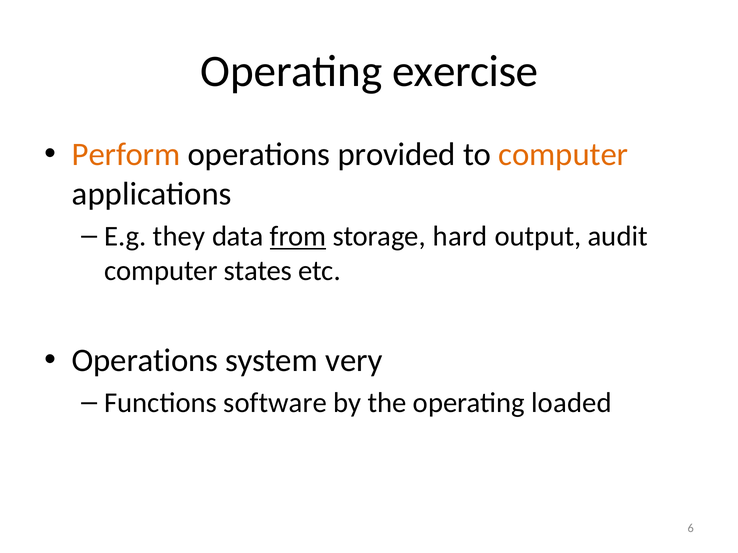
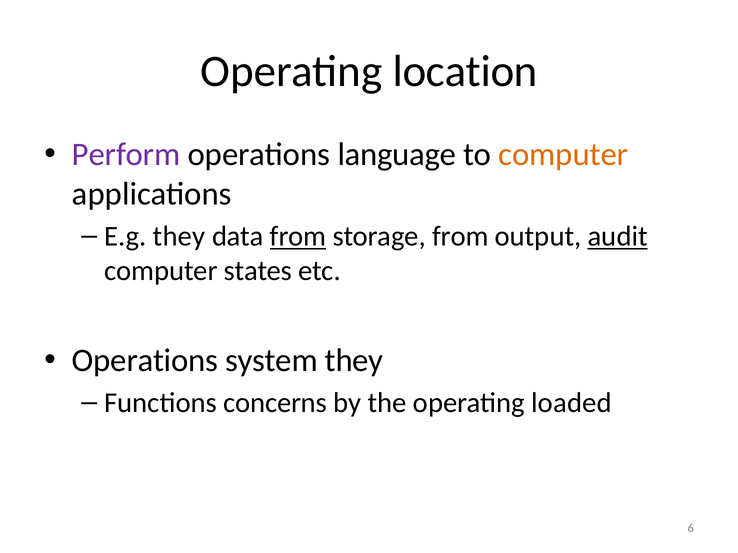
exercise: exercise -> location
Perform colour: orange -> purple
provided: provided -> language
storage hard: hard -> from
audit underline: none -> present
system very: very -> they
software: software -> concerns
